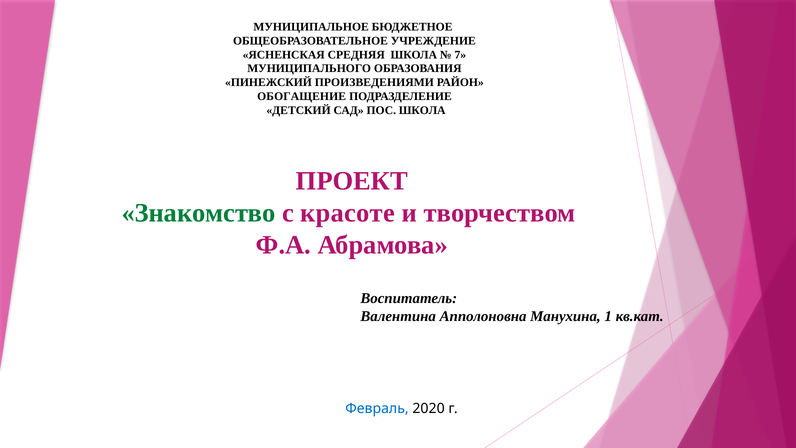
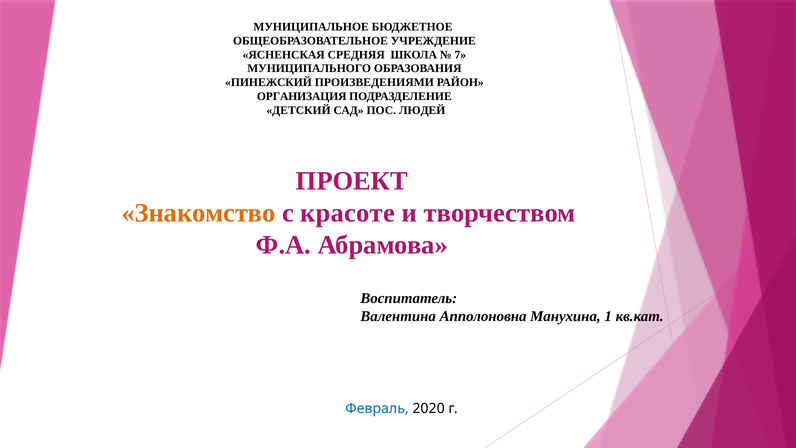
ОБОГАЩЕНИЕ: ОБОГАЩЕНИЕ -> ОРГАНИЗАЦИЯ
ПОС ШКОЛА: ШКОЛА -> ЛЮДЕЙ
Знакомство colour: green -> orange
